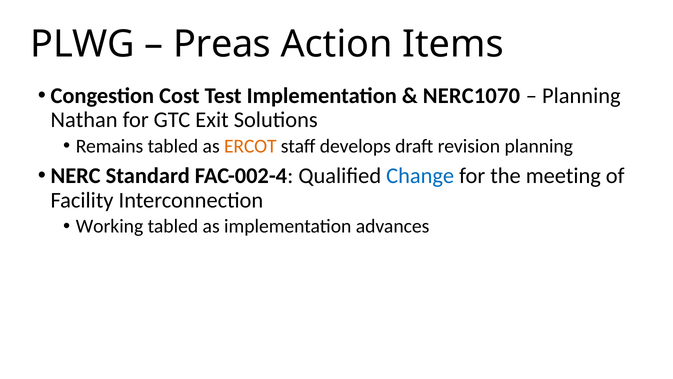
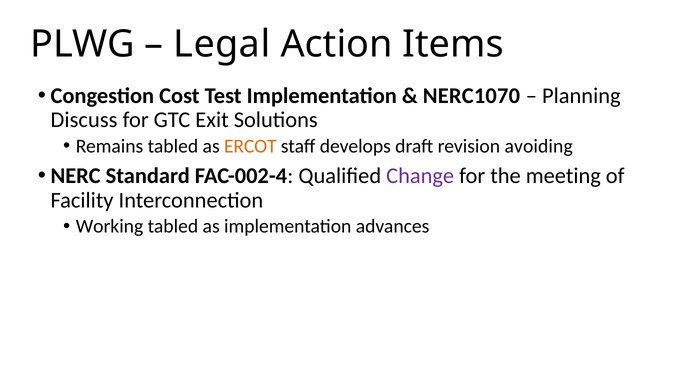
Preas: Preas -> Legal
Nathan: Nathan -> Discuss
revision planning: planning -> avoiding
Change colour: blue -> purple
